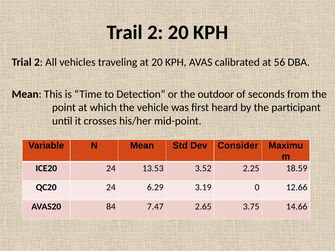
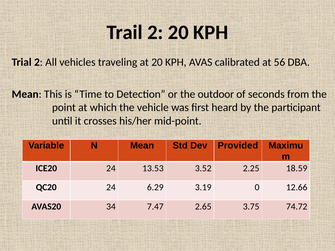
Consider: Consider -> Provided
84: 84 -> 34
14.66: 14.66 -> 74.72
